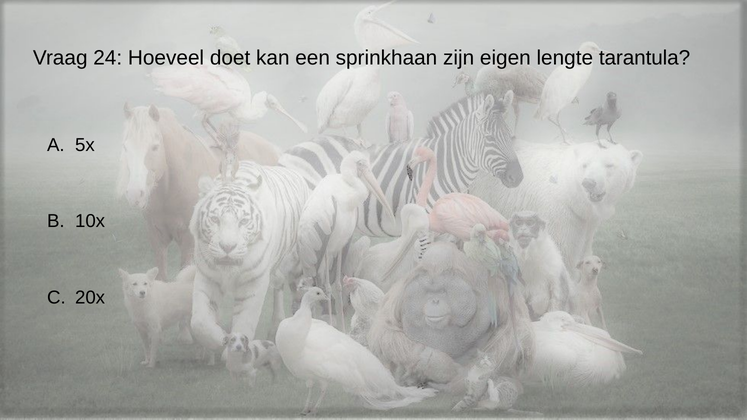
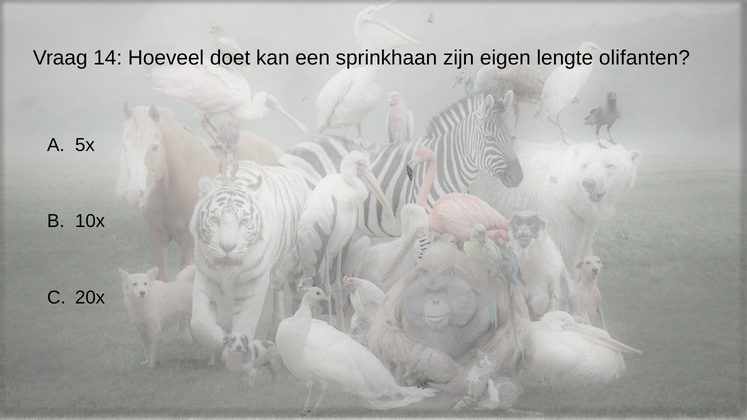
24: 24 -> 14
tarantula: tarantula -> olifanten
